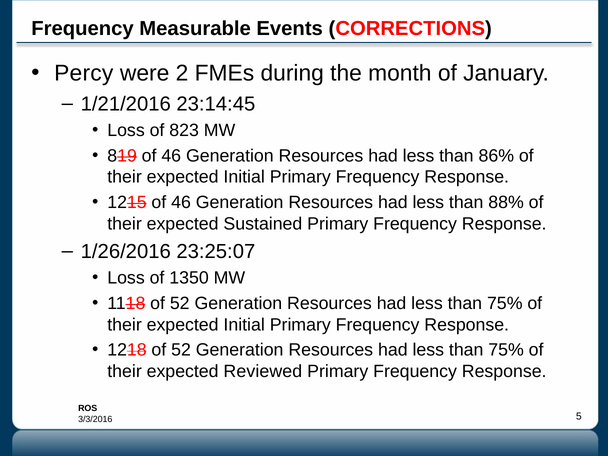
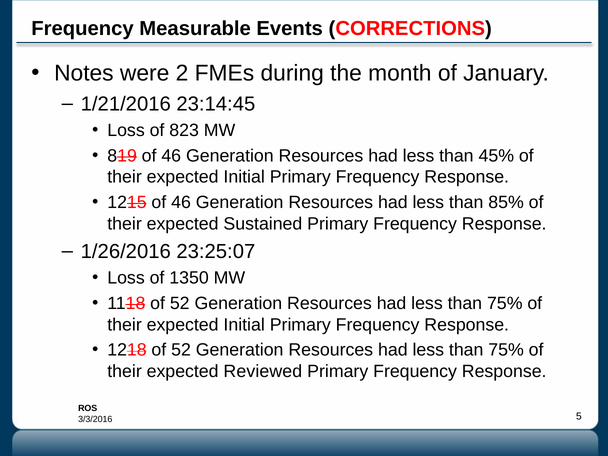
Percy: Percy -> Notes
86%: 86% -> 45%
88%: 88% -> 85%
